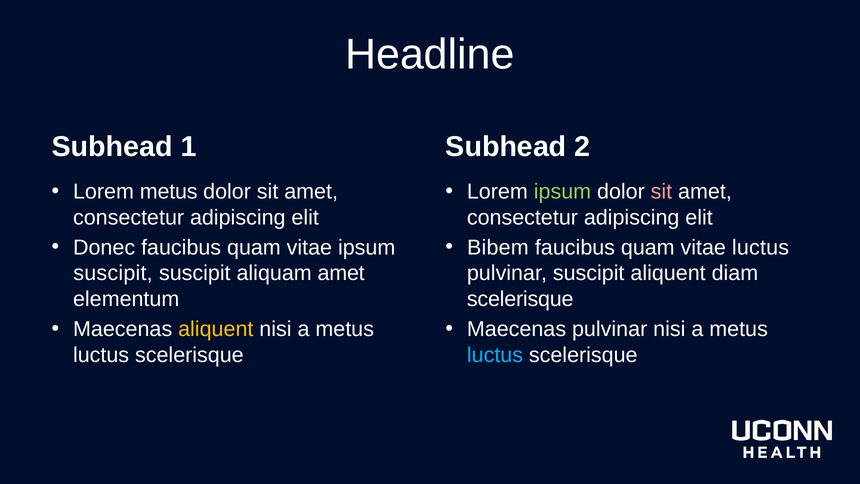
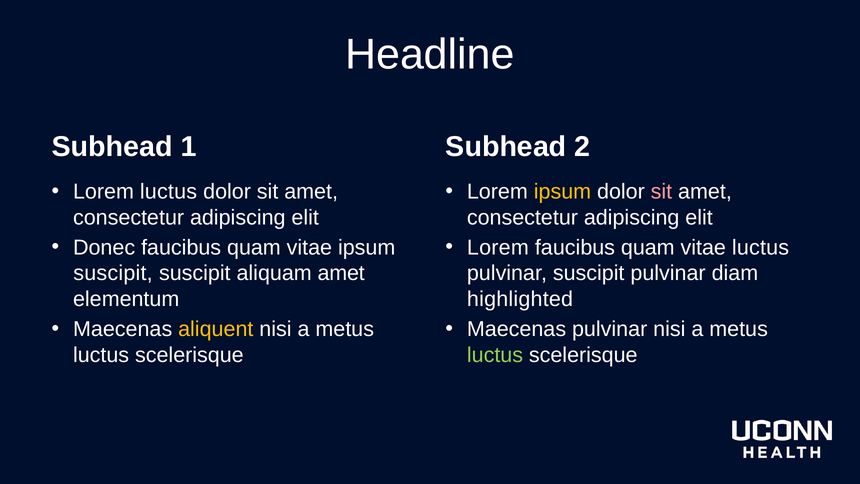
Lorem metus: metus -> luctus
ipsum at (562, 192) colour: light green -> yellow
Bibem at (498, 247): Bibem -> Lorem
suscipit aliquent: aliquent -> pulvinar
scelerisque at (520, 299): scelerisque -> highlighted
luctus at (495, 355) colour: light blue -> light green
